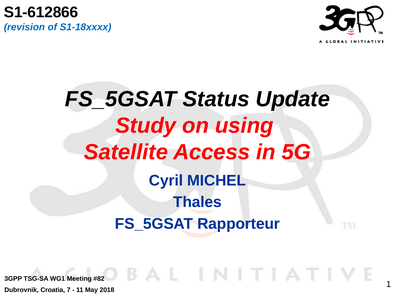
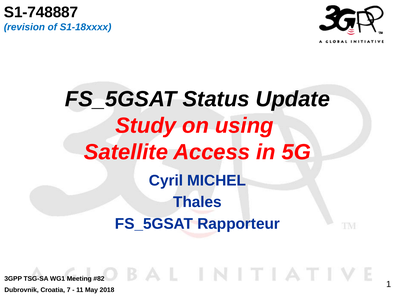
S1-612866: S1-612866 -> S1-748887
